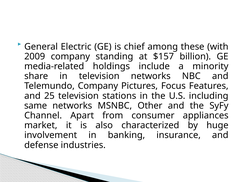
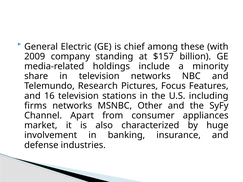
Telemundo Company: Company -> Research
25: 25 -> 16
same: same -> firms
